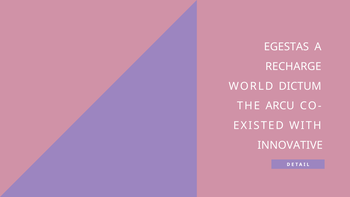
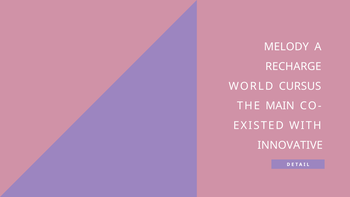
EGESTAS: EGESTAS -> MELODY
DICTUM: DICTUM -> CURSUS
ARCU: ARCU -> MAIN
